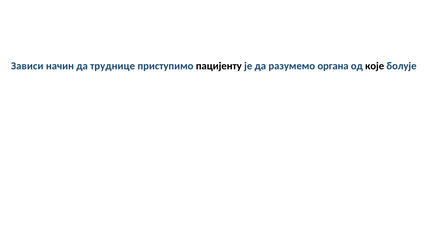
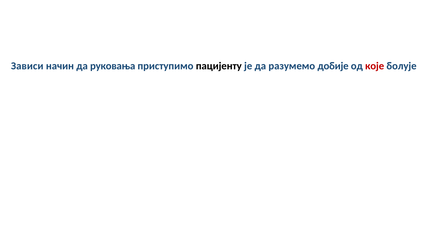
труднице: труднице -> руковања
органа: органа -> добије
које colour: black -> red
